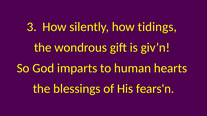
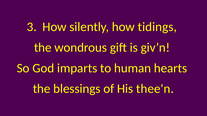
fears'n: fears'n -> thee'n
